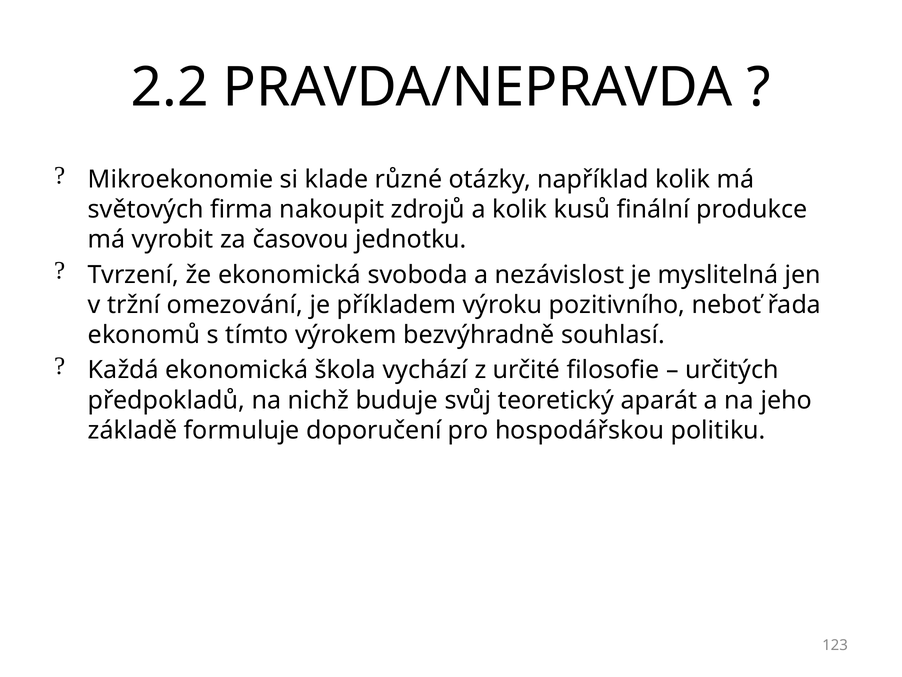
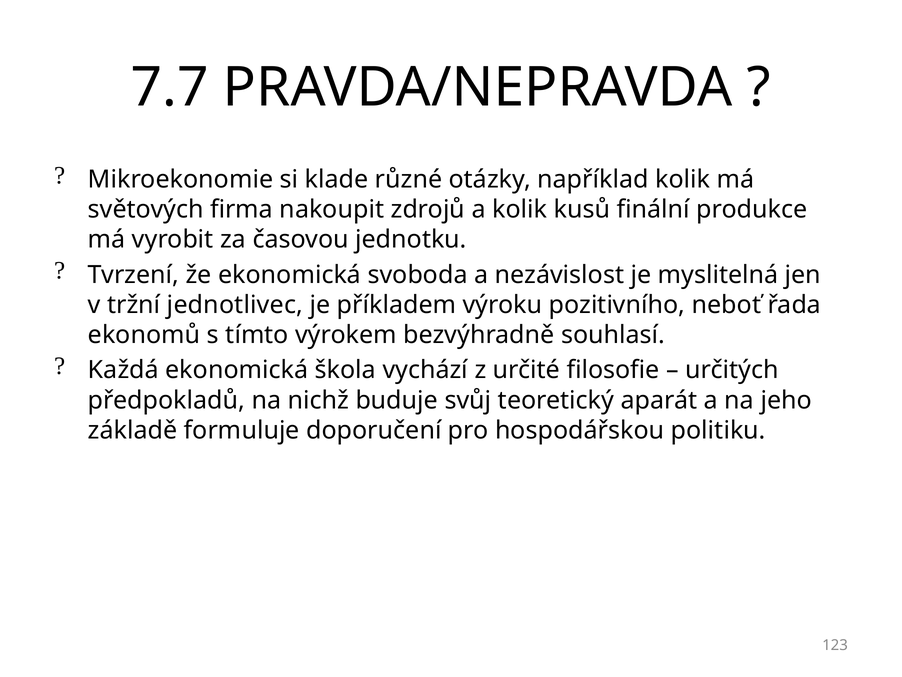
2.2: 2.2 -> 7.7
omezování: omezování -> jednotlivec
